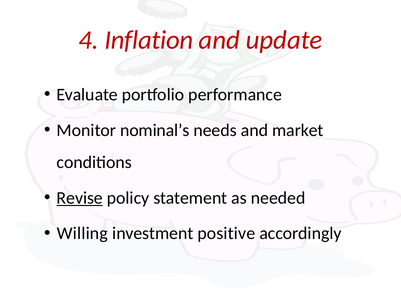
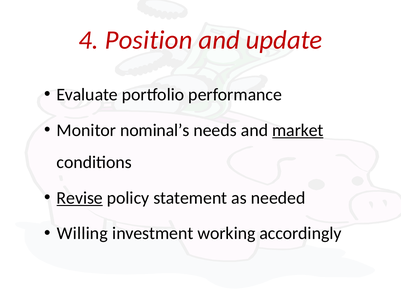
Inflation: Inflation -> Position
market underline: none -> present
positive: positive -> working
